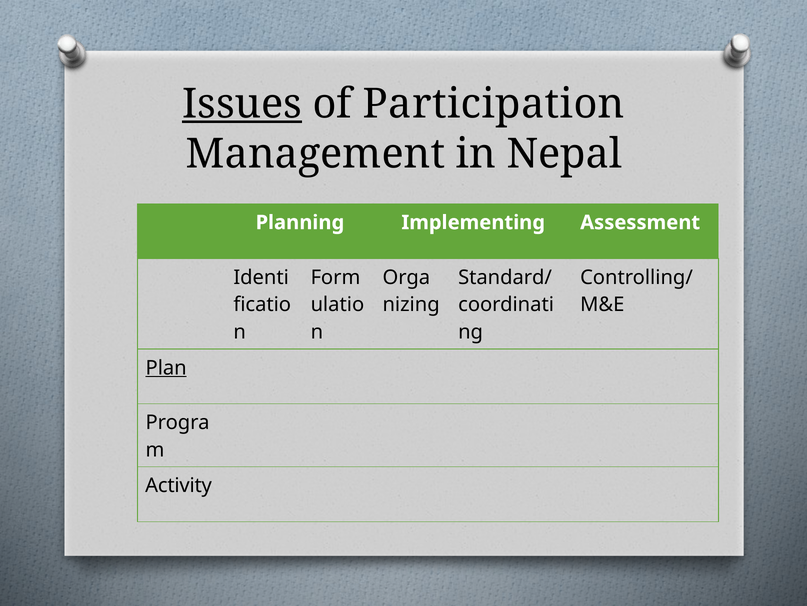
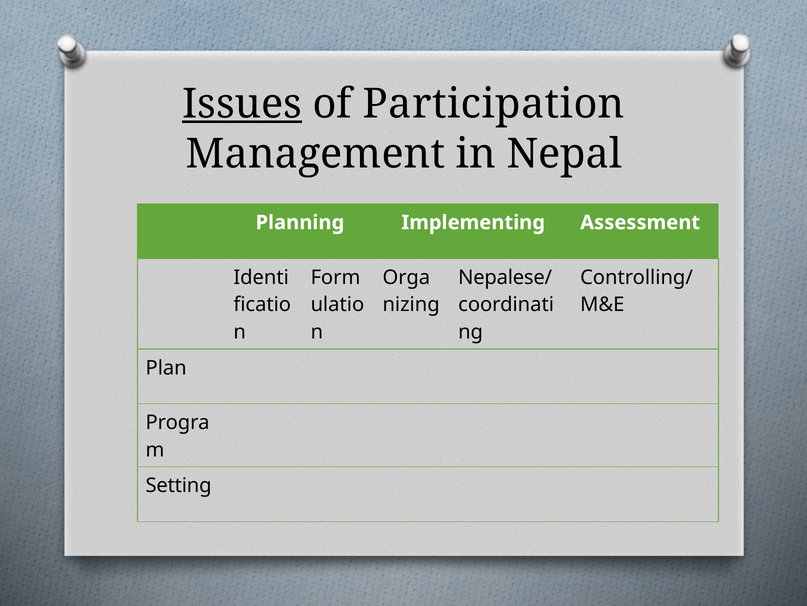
Standard/: Standard/ -> Nepalese/
Plan underline: present -> none
Activity: Activity -> Setting
